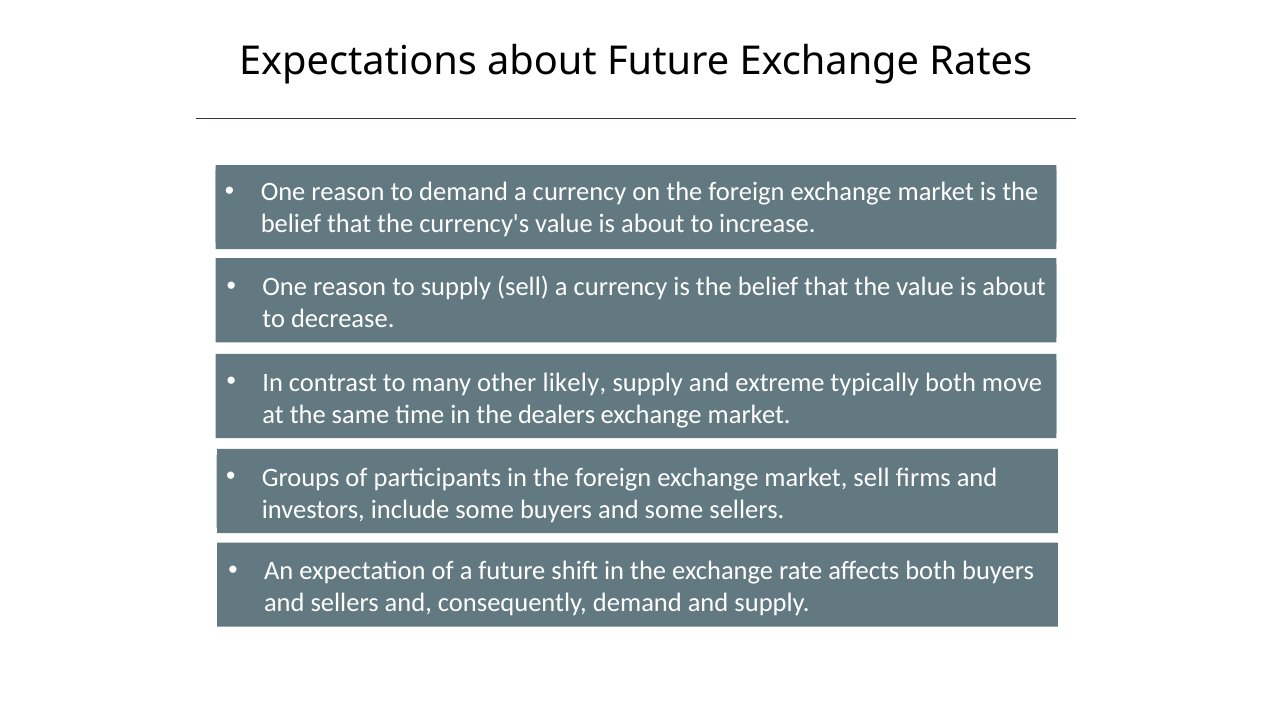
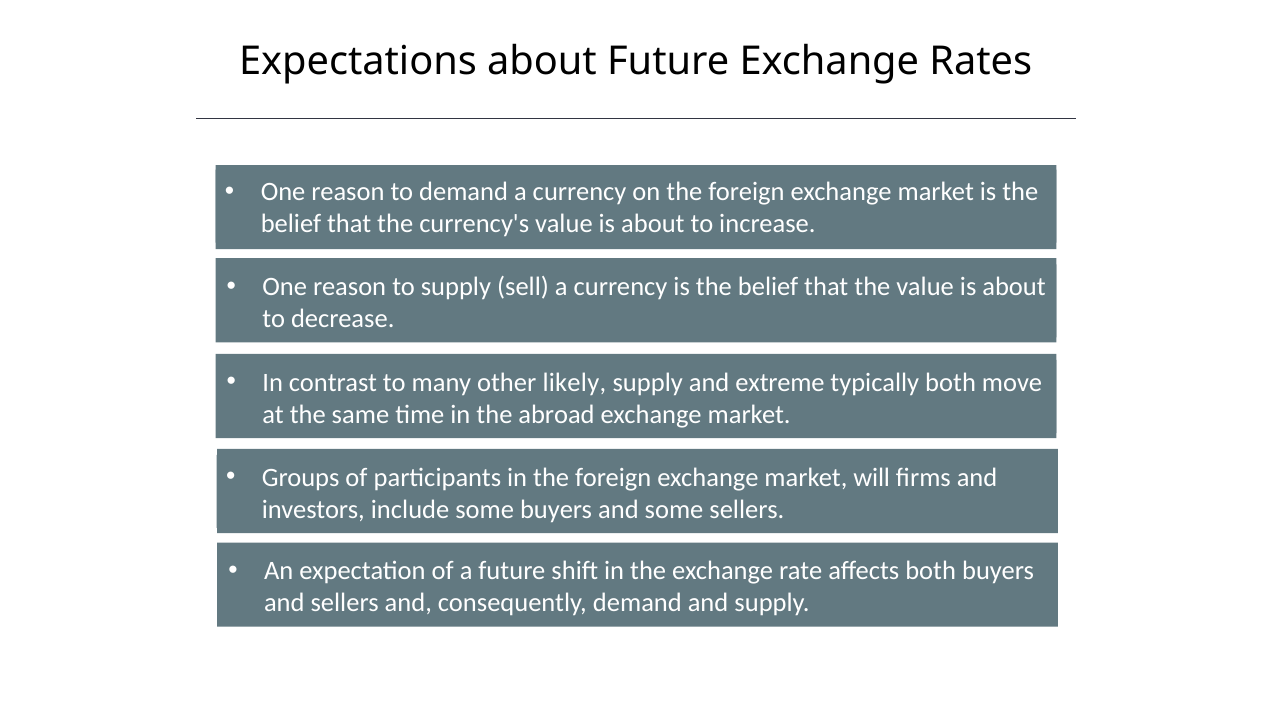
dealers: dealers -> abroad
market sell: sell -> will
